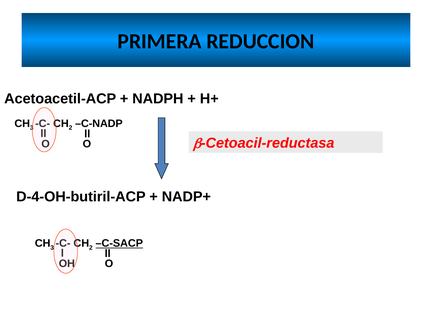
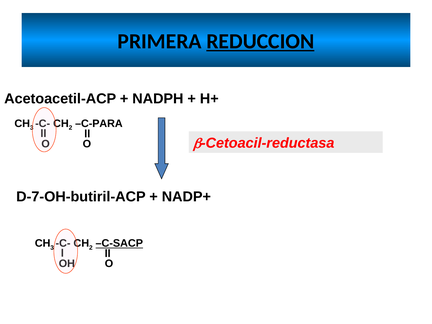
REDUCCION underline: none -> present
C-NADP: C-NADP -> C-PARA
D-4-OH-butiril-ACP: D-4-OH-butiril-ACP -> D-7-OH-butiril-ACP
